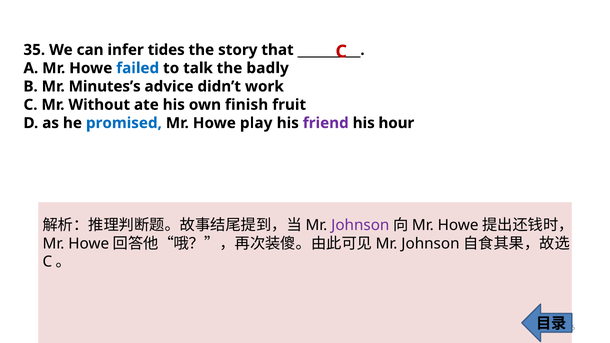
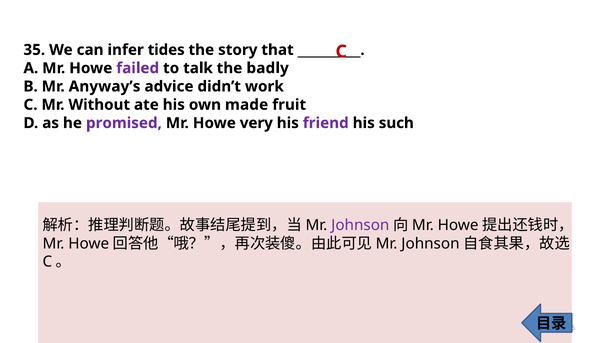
failed colour: blue -> purple
Minutes’s: Minutes’s -> Anyway’s
finish: finish -> made
promised colour: blue -> purple
play: play -> very
hour: hour -> such
